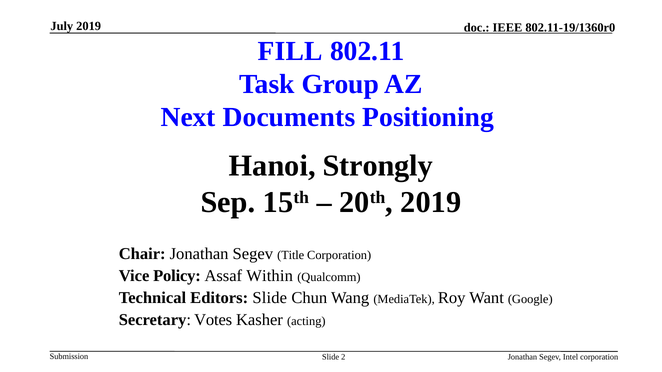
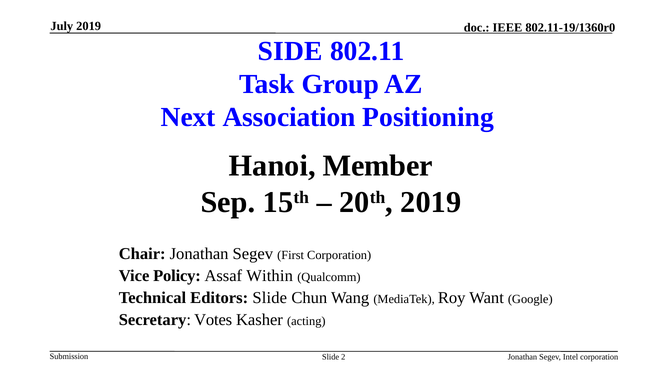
FILL: FILL -> SIDE
Documents: Documents -> Association
Strongly: Strongly -> Member
Title: Title -> First
